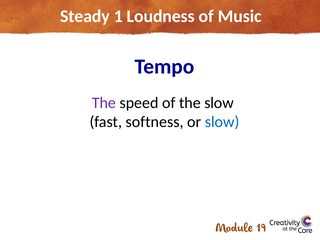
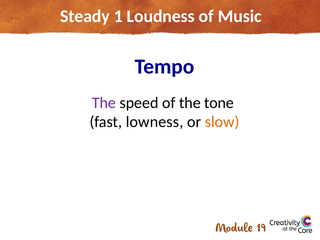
the slow: slow -> tone
softness: softness -> lowness
slow at (222, 122) colour: blue -> orange
